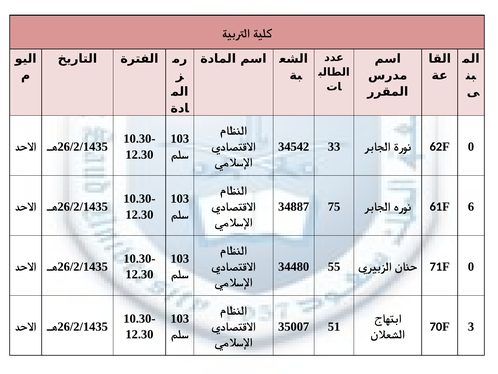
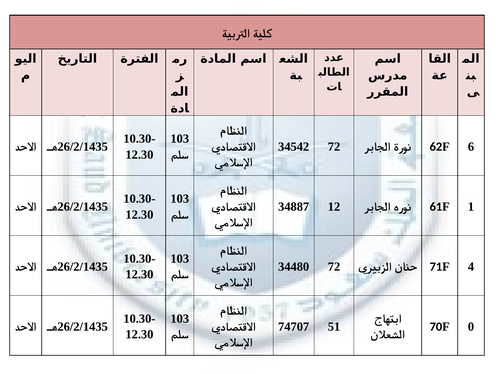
34542 33: 33 -> 72
62F 0: 0 -> 6
75: 75 -> 12
6: 6 -> 1
34480 55: 55 -> 72
71F 0: 0 -> 4
35007: 35007 -> 74707
3: 3 -> 0
